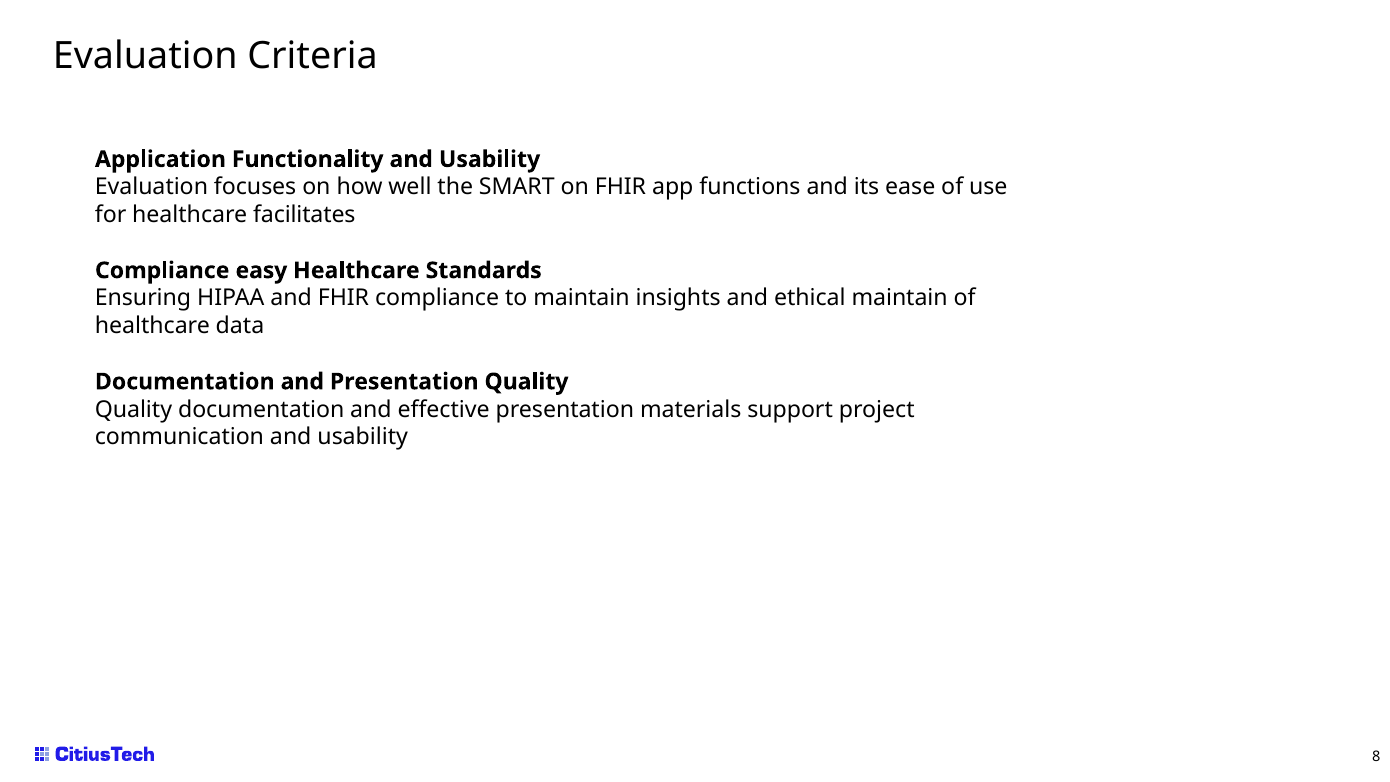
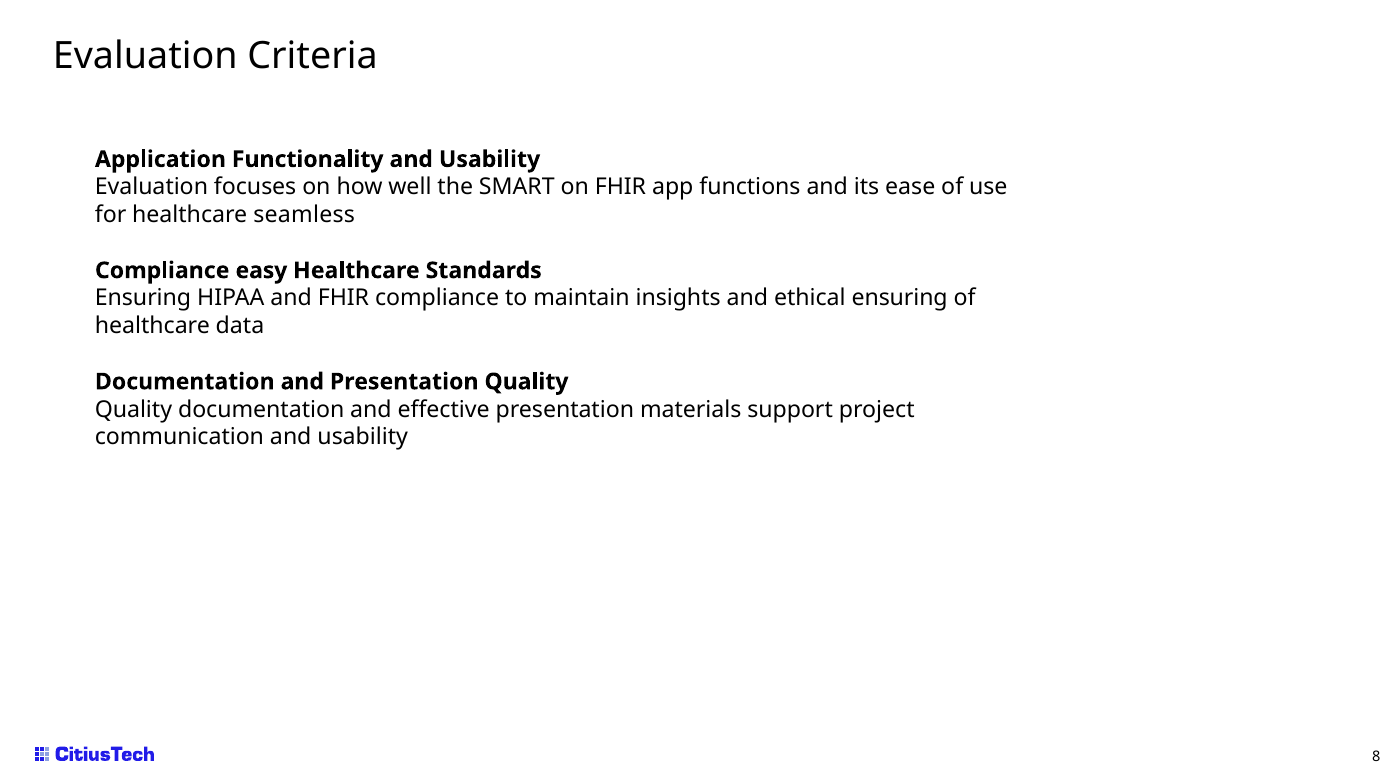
facilitates: facilitates -> seamless
ethical maintain: maintain -> ensuring
